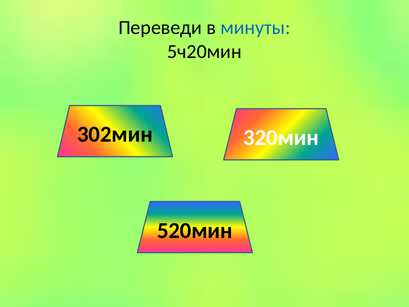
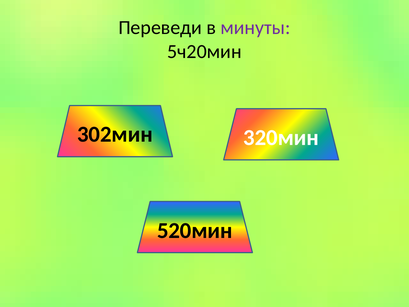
минуты colour: blue -> purple
